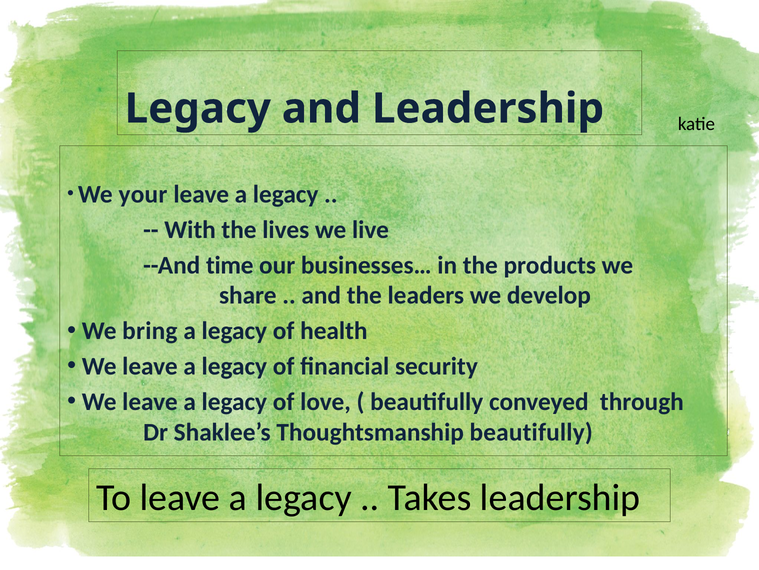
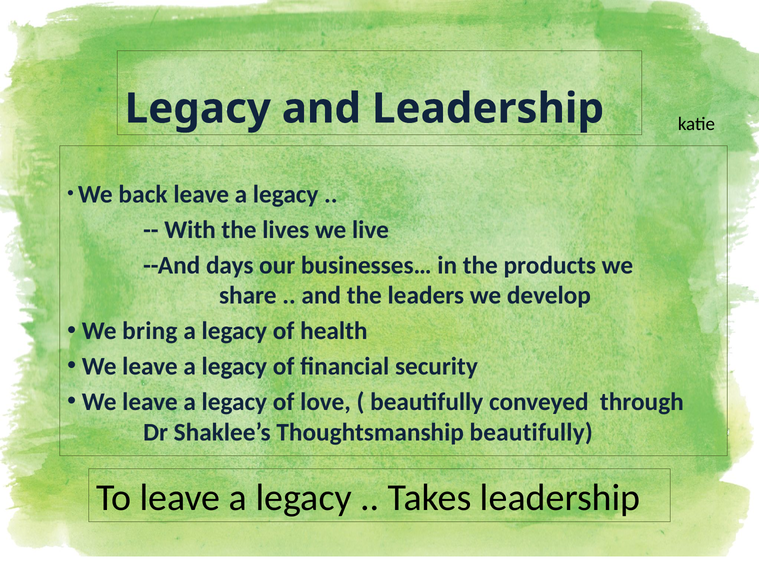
your: your -> back
time: time -> days
